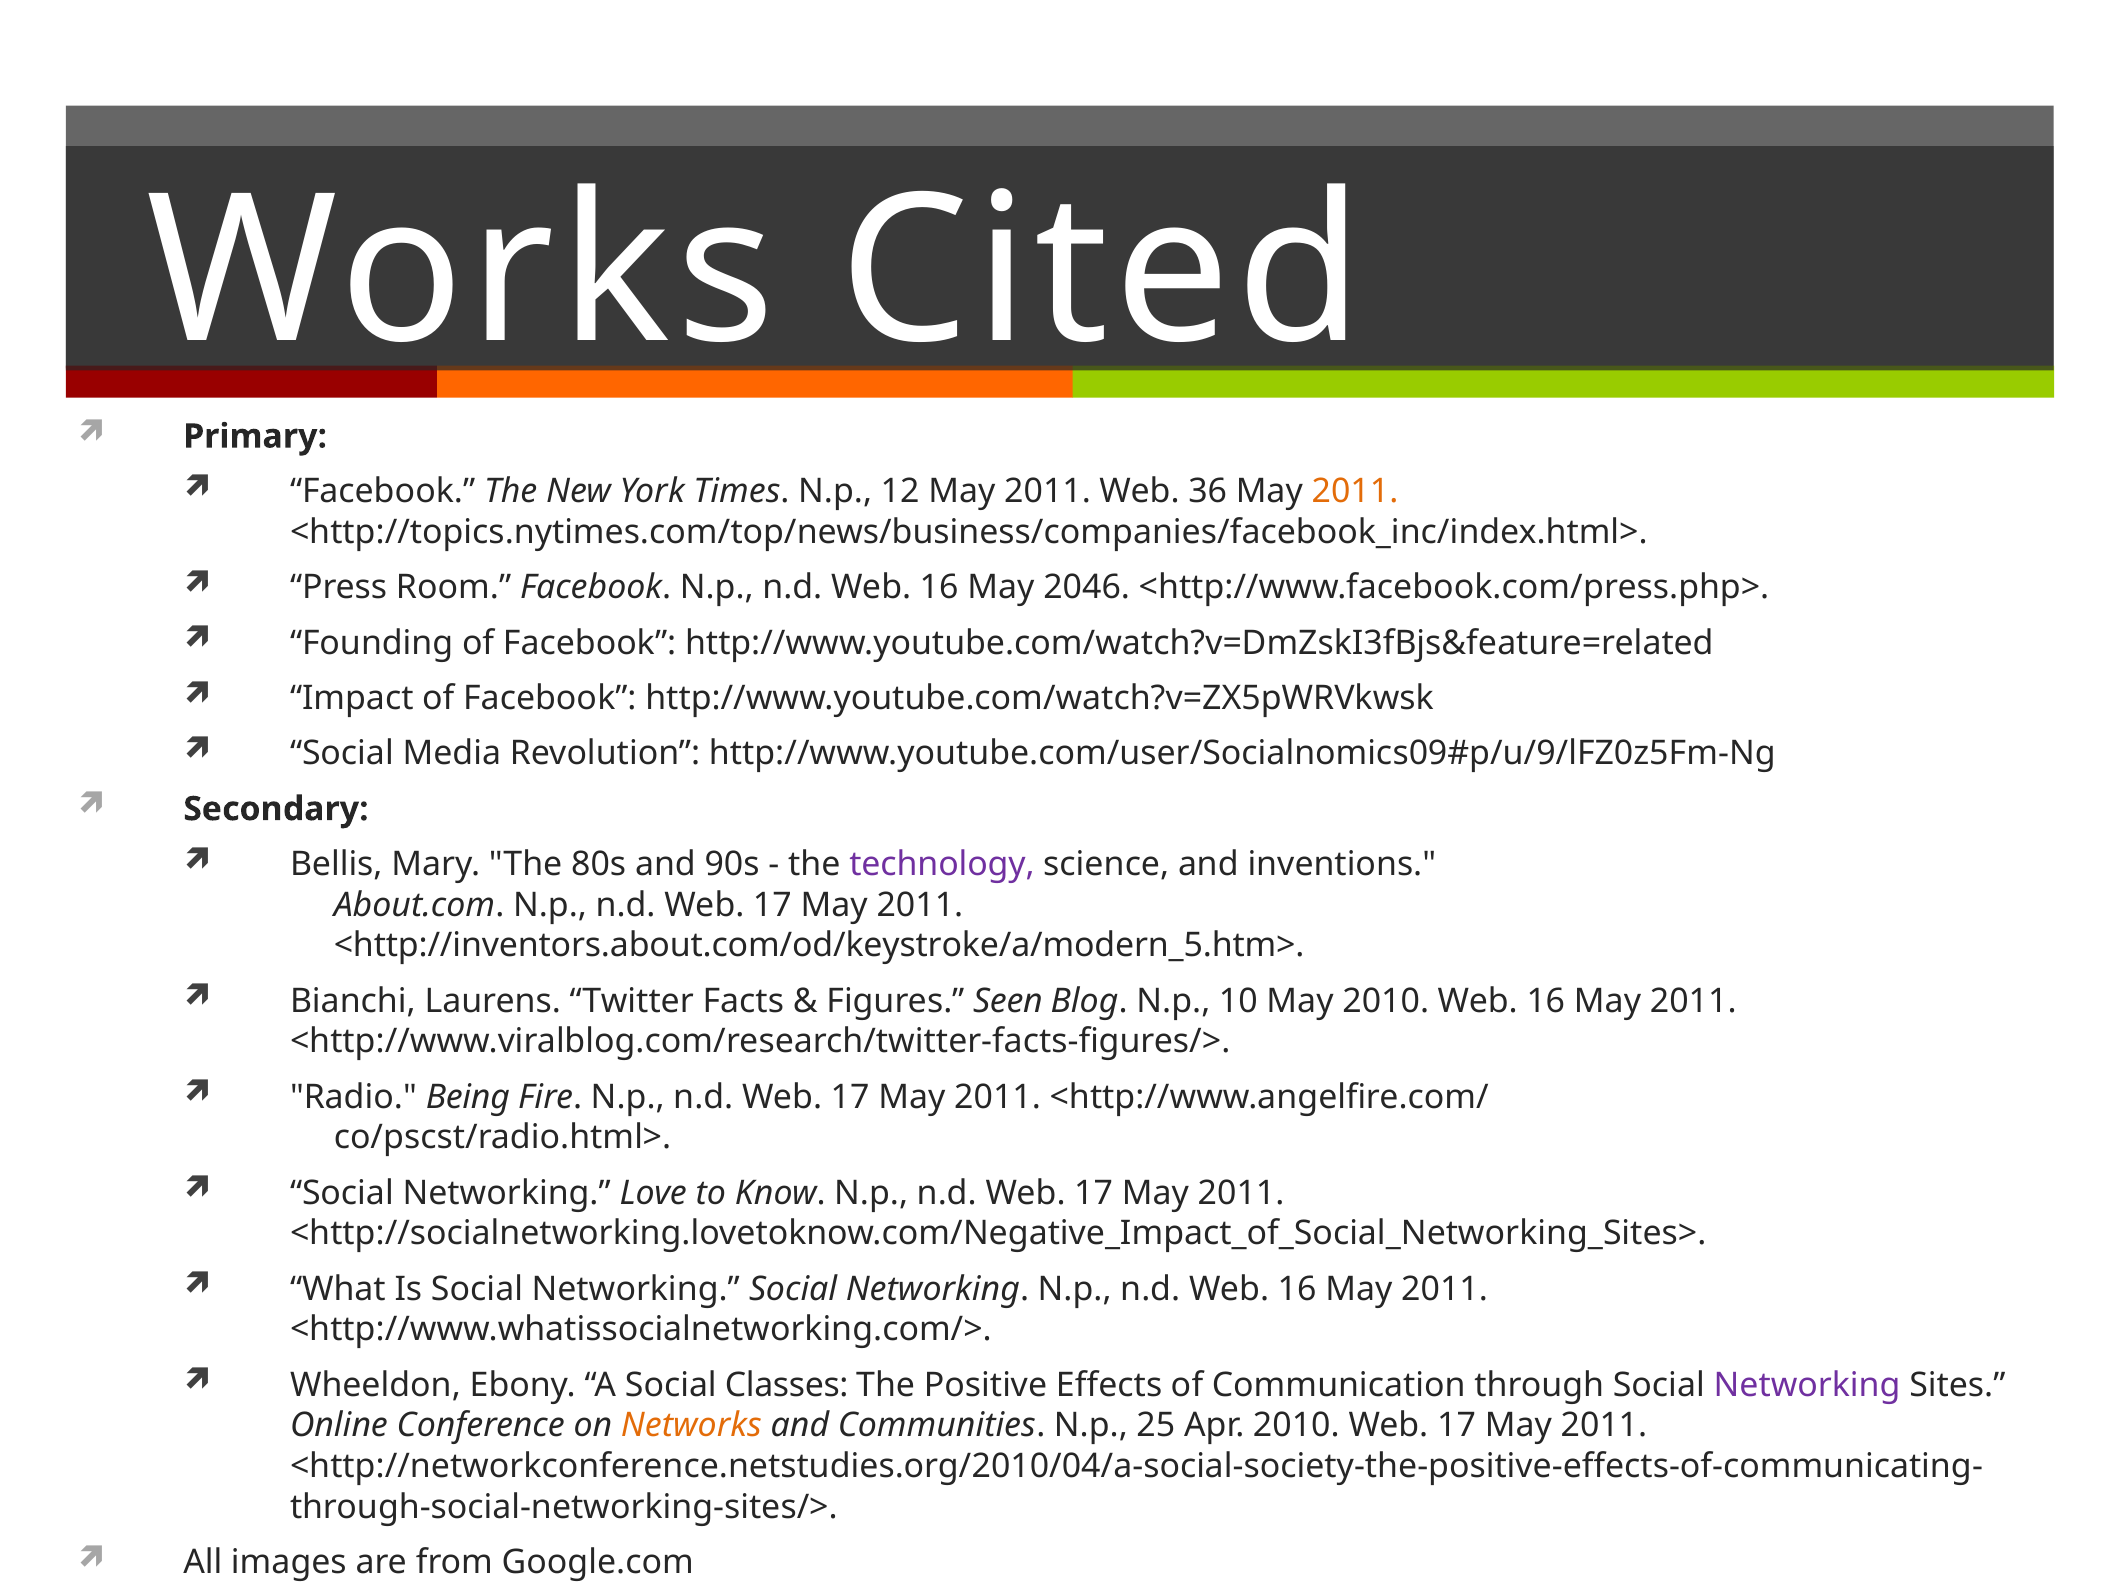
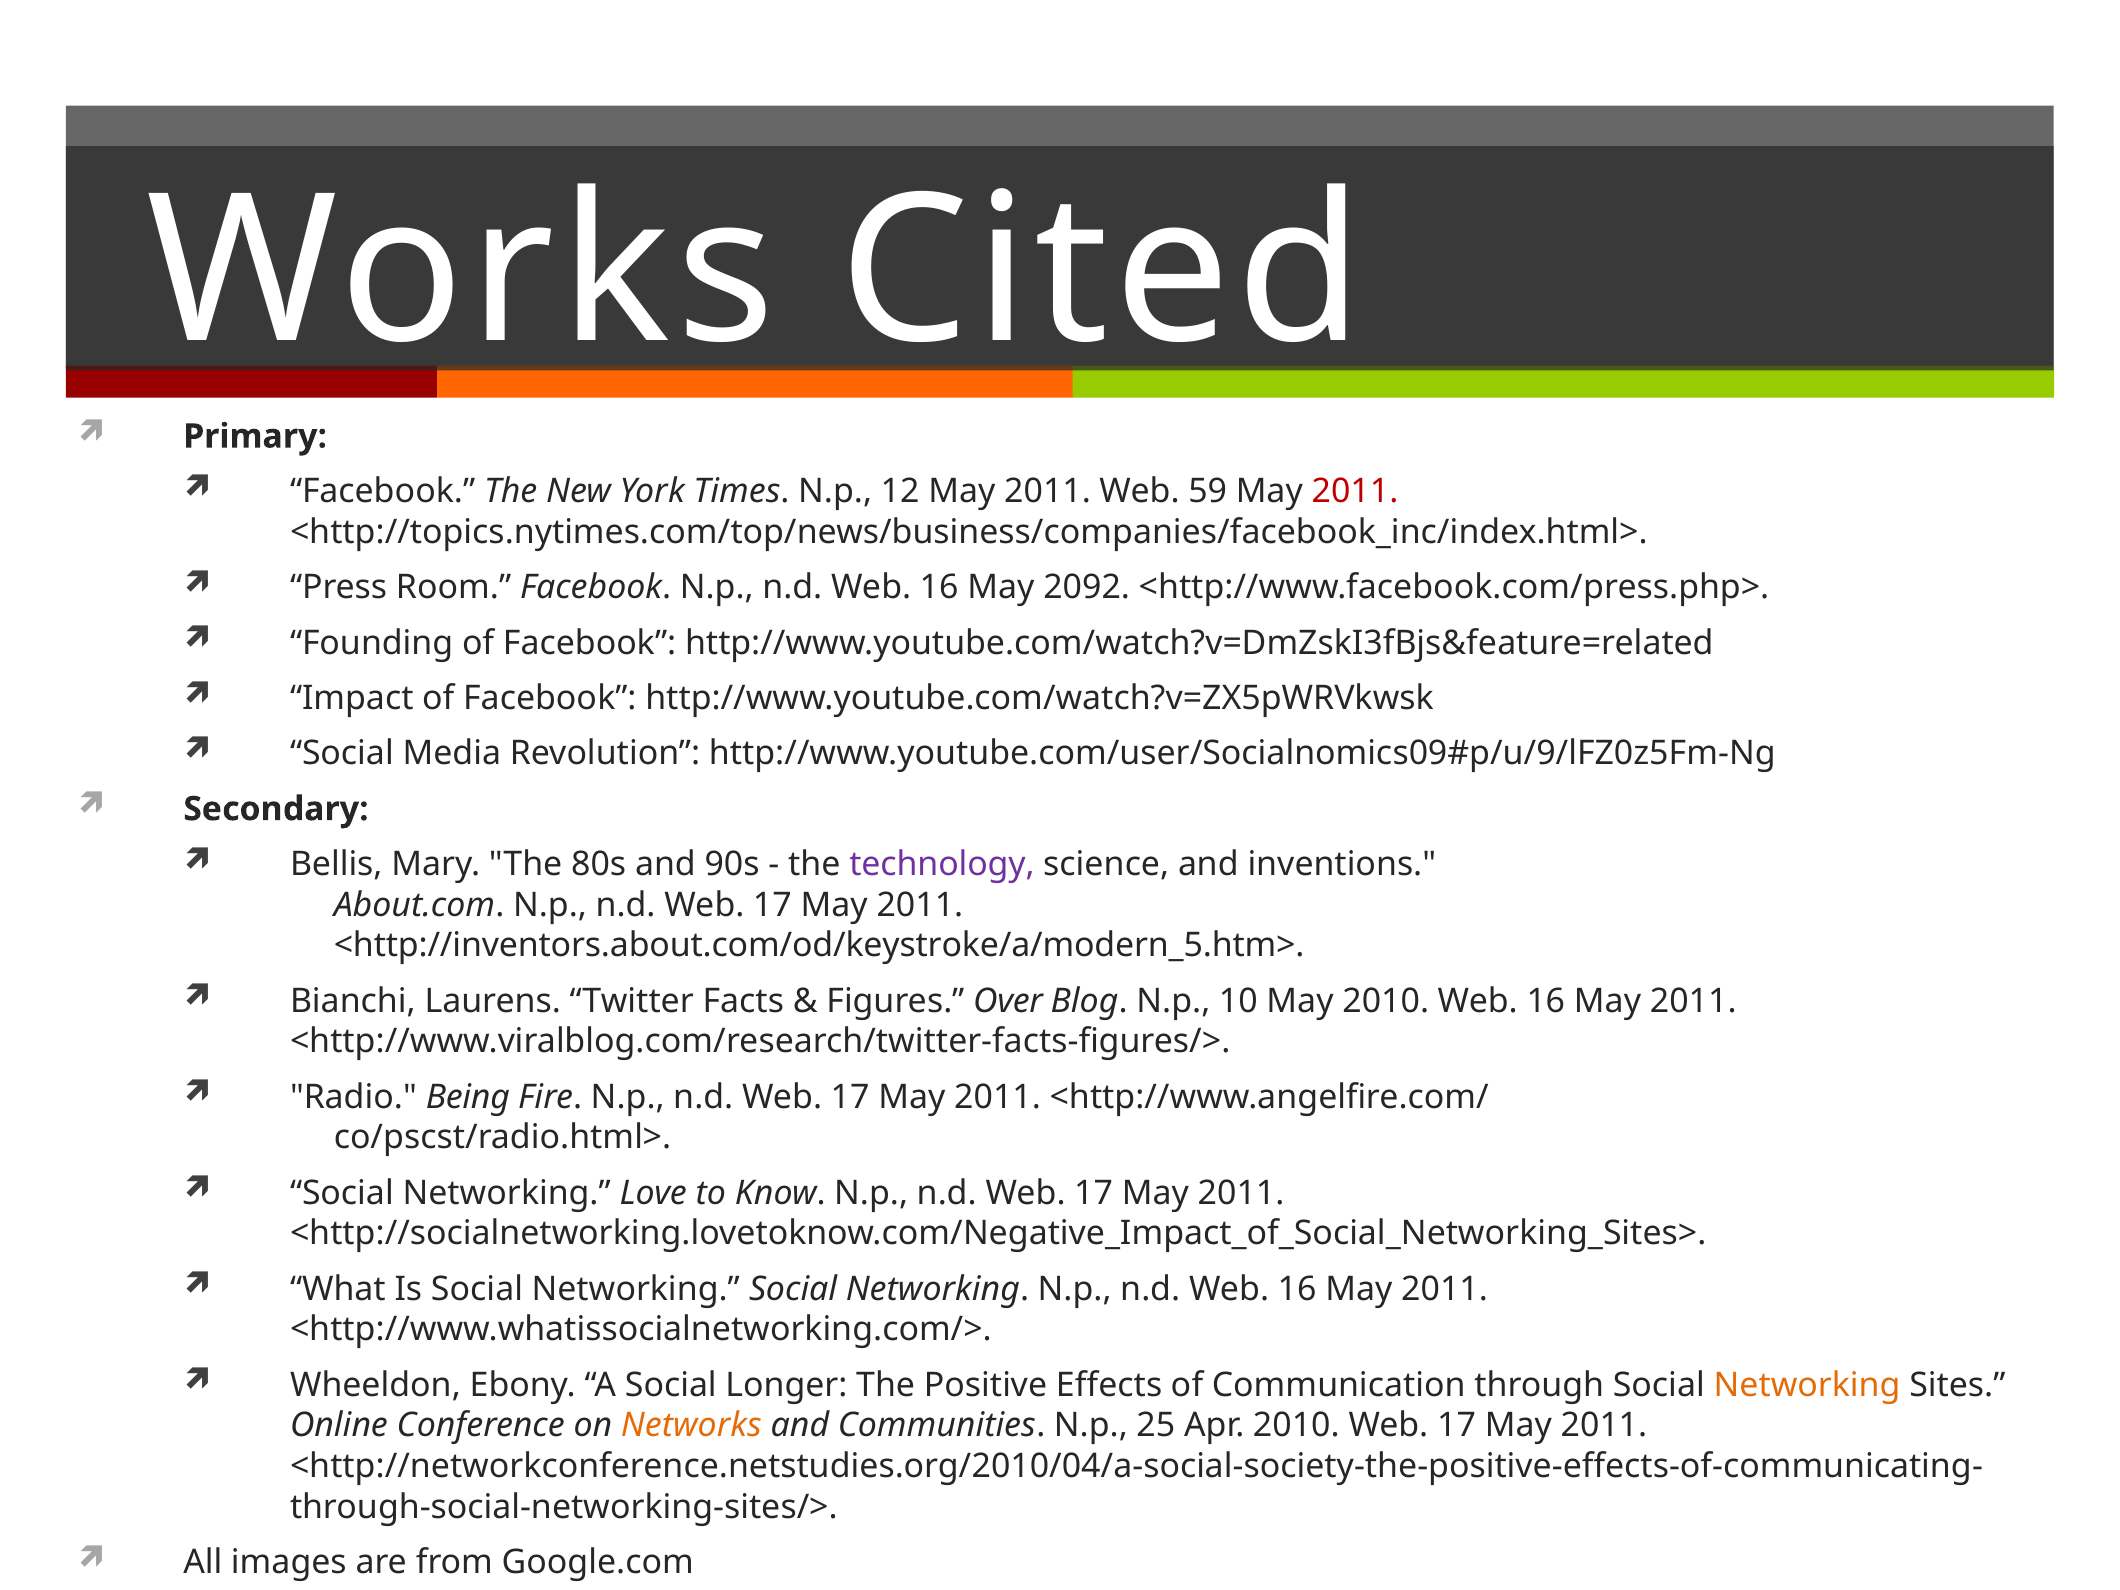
36: 36 -> 59
2011 at (1355, 492) colour: orange -> red
2046: 2046 -> 2092
Seen: Seen -> Over
Classes: Classes -> Longer
Networking at (1807, 1385) colour: purple -> orange
